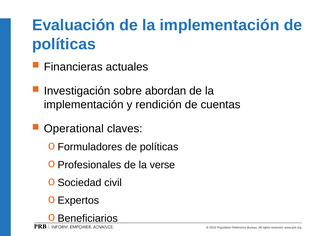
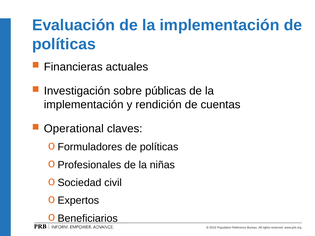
abordan: abordan -> públicas
verse: verse -> niñas
